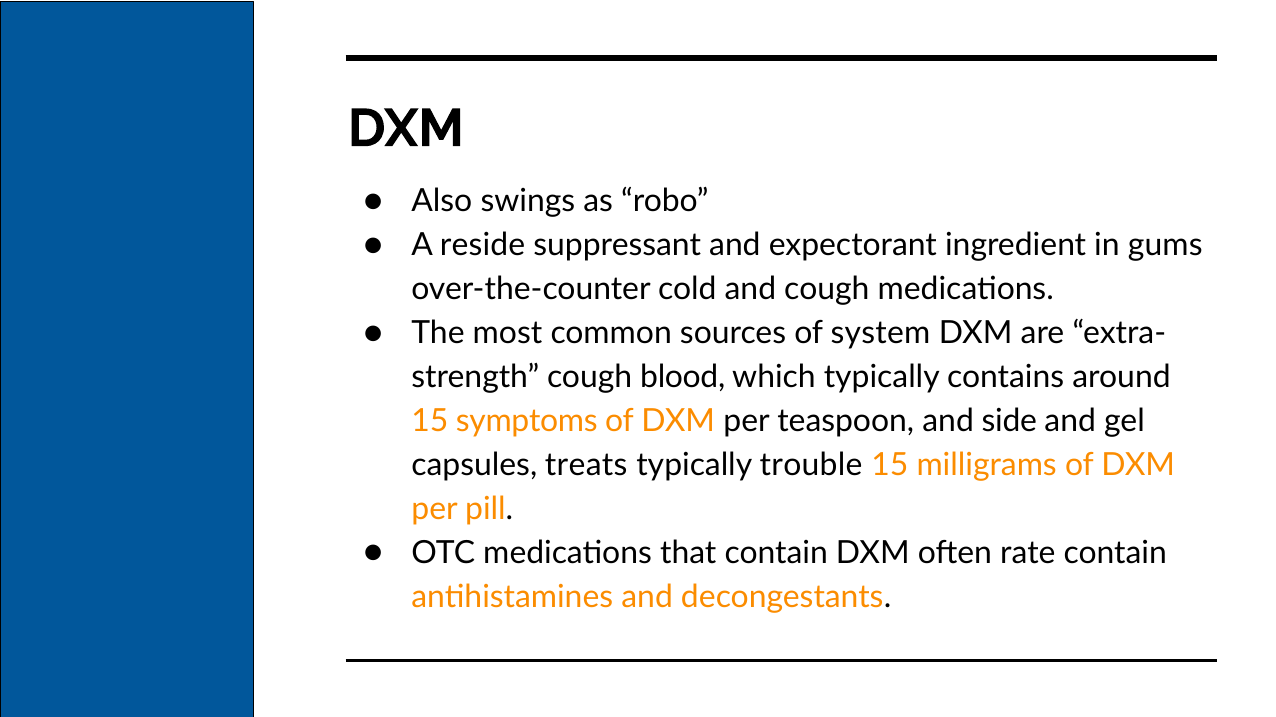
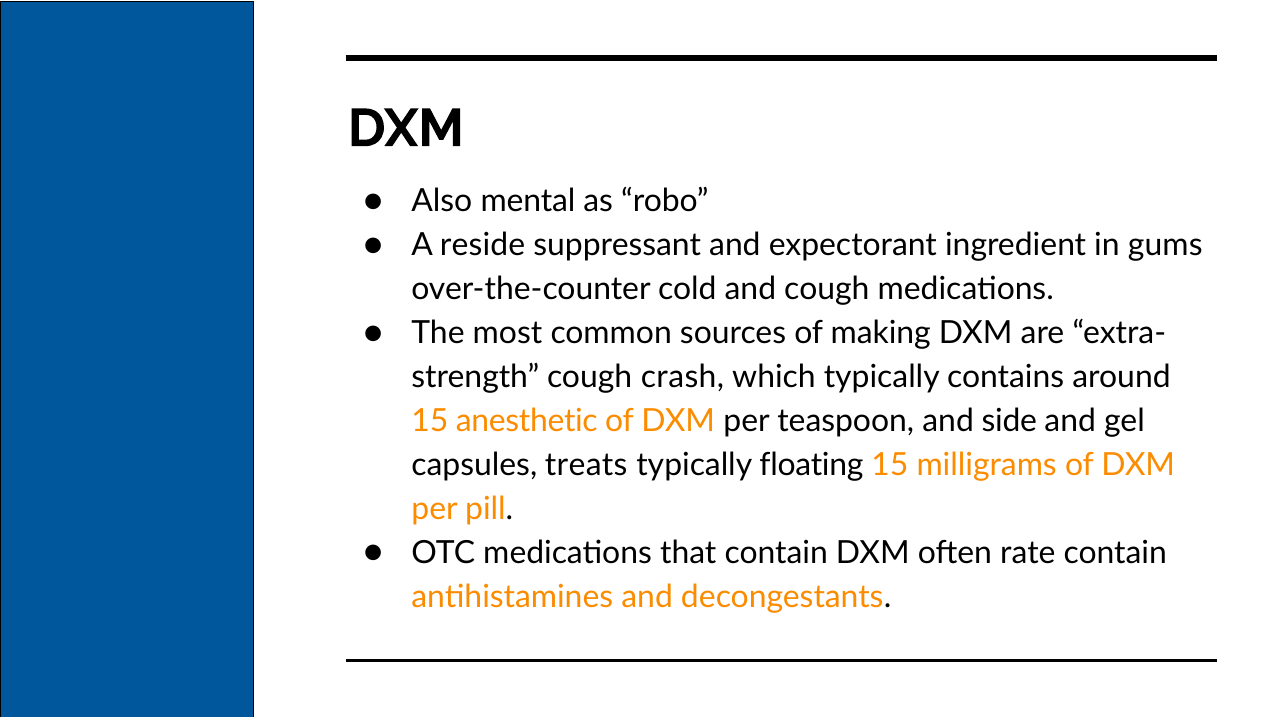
swings: swings -> mental
system: system -> making
blood: blood -> crash
symptoms: symptoms -> anesthetic
trouble: trouble -> floating
